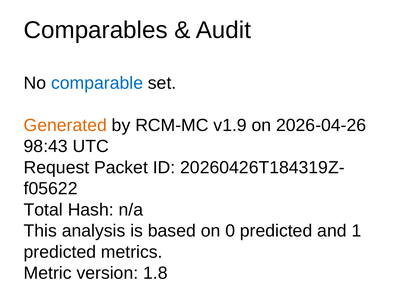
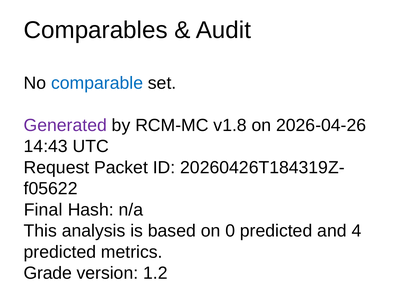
Generated colour: orange -> purple
v1.9: v1.9 -> v1.8
98:43: 98:43 -> 14:43
Total: Total -> Final
1: 1 -> 4
Metric: Metric -> Grade
1.8: 1.8 -> 1.2
